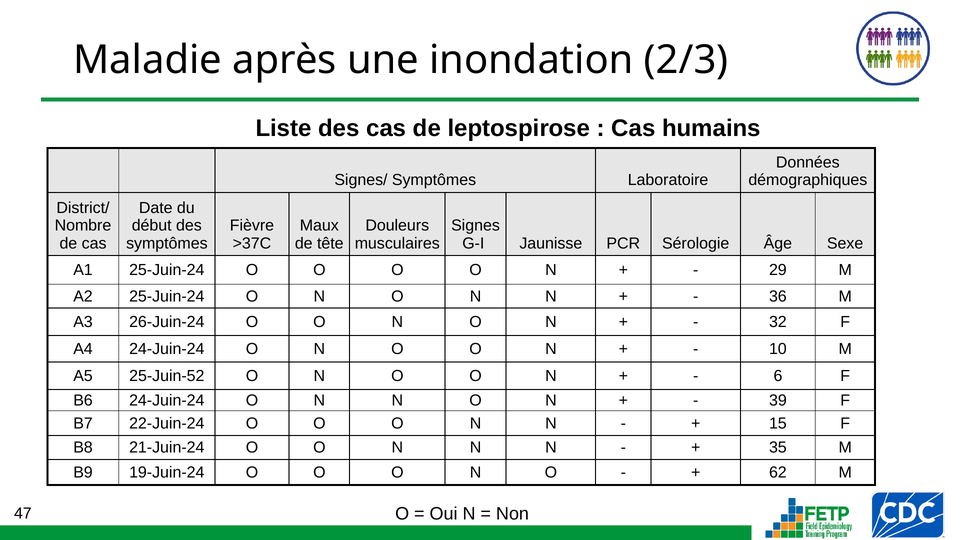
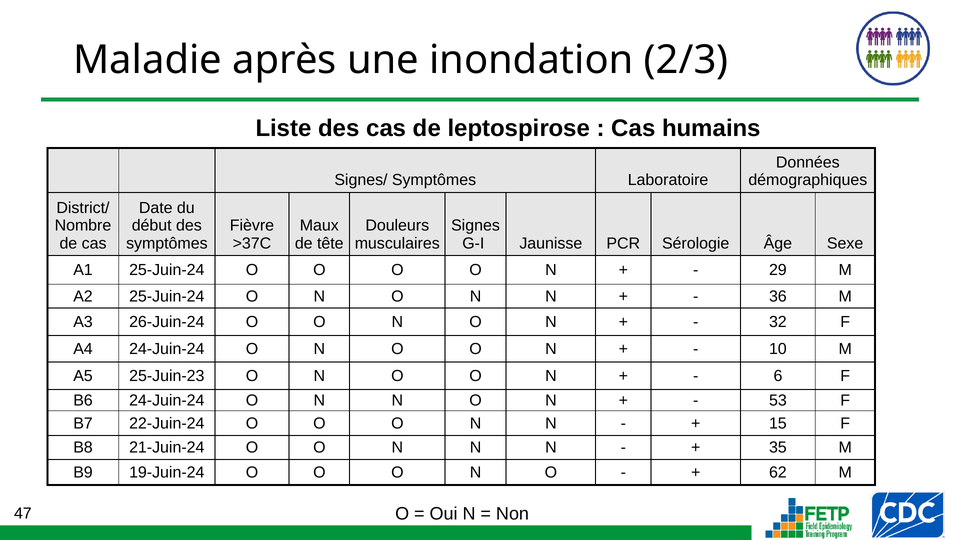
25-Juin-52: 25-Juin-52 -> 25-Juin-23
39: 39 -> 53
